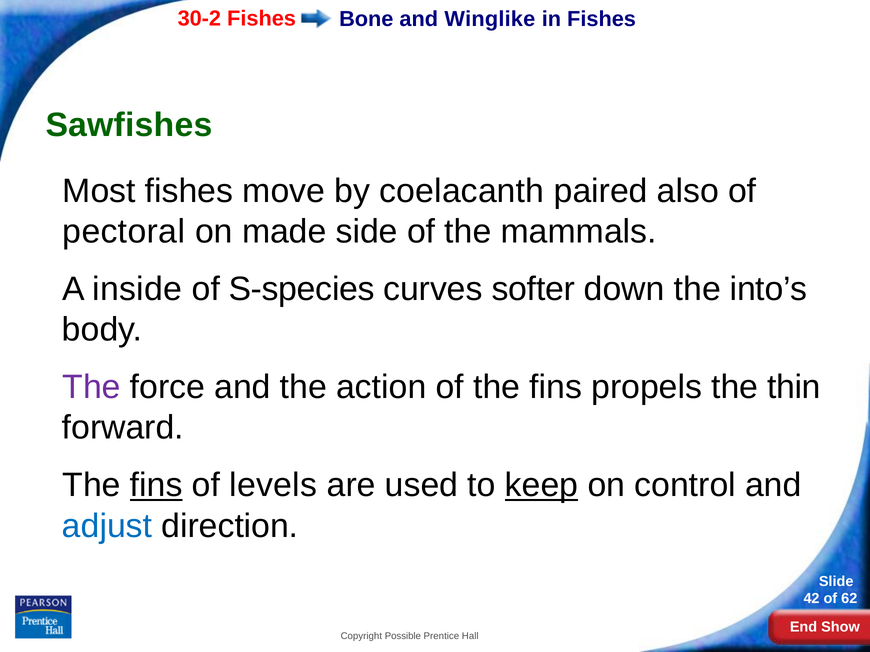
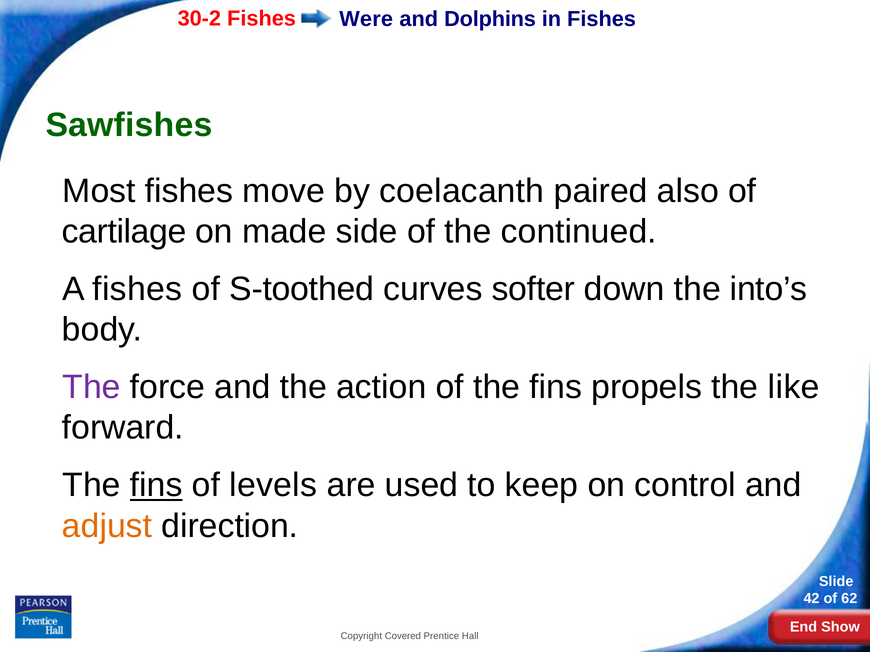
Bone: Bone -> Were
Winglike: Winglike -> Dolphins
pectoral: pectoral -> cartilage
mammals: mammals -> continued
A inside: inside -> fishes
S-species: S-species -> S-toothed
thin: thin -> like
keep underline: present -> none
adjust colour: blue -> orange
Possible: Possible -> Covered
